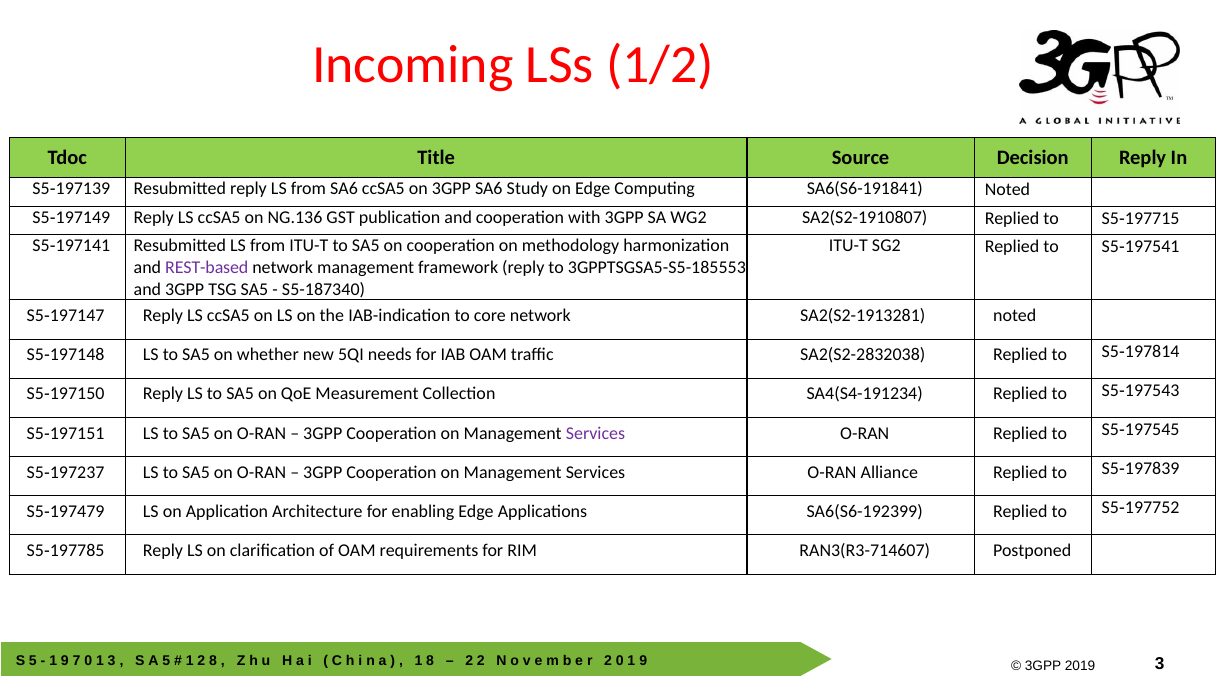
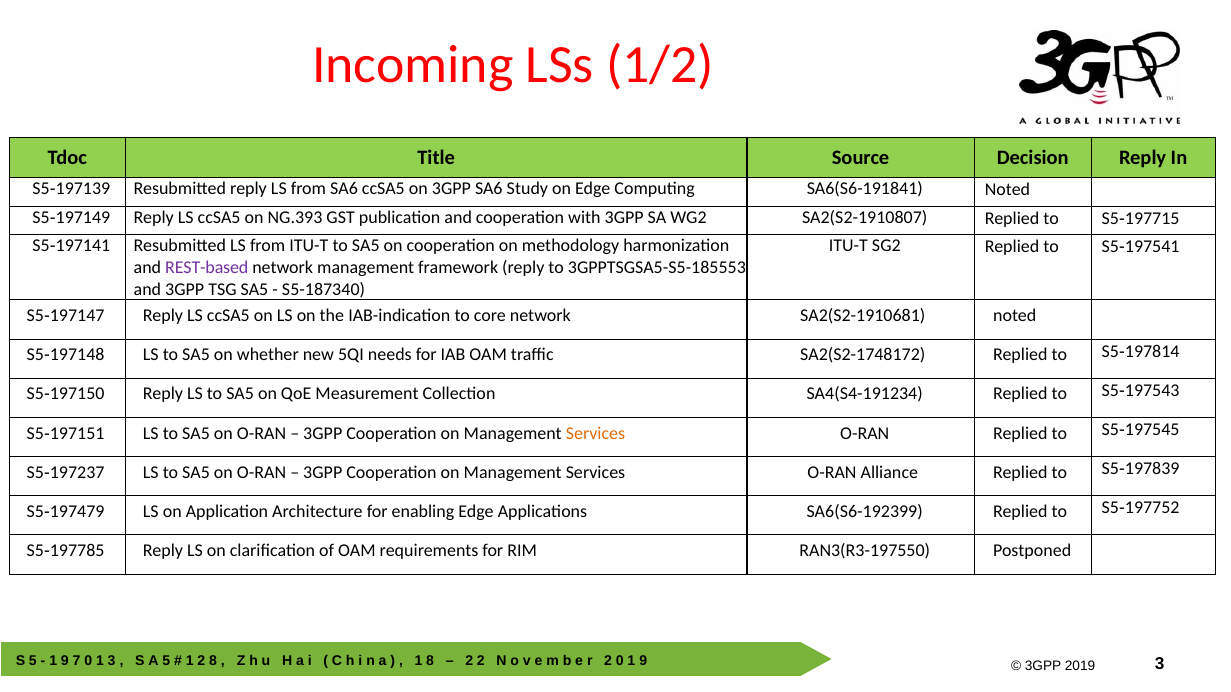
NG.136: NG.136 -> NG.393
SA2(S2-1913281: SA2(S2-1913281 -> SA2(S2-1910681
SA2(S2-2832038: SA2(S2-2832038 -> SA2(S2-1748172
Services at (595, 433) colour: purple -> orange
RAN3(R3-714607: RAN3(R3-714607 -> RAN3(R3-197550
